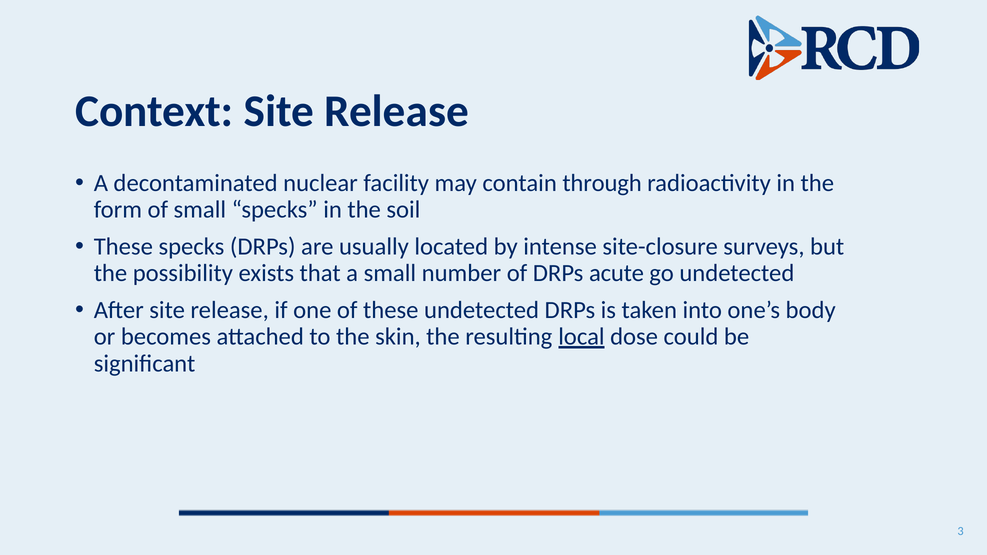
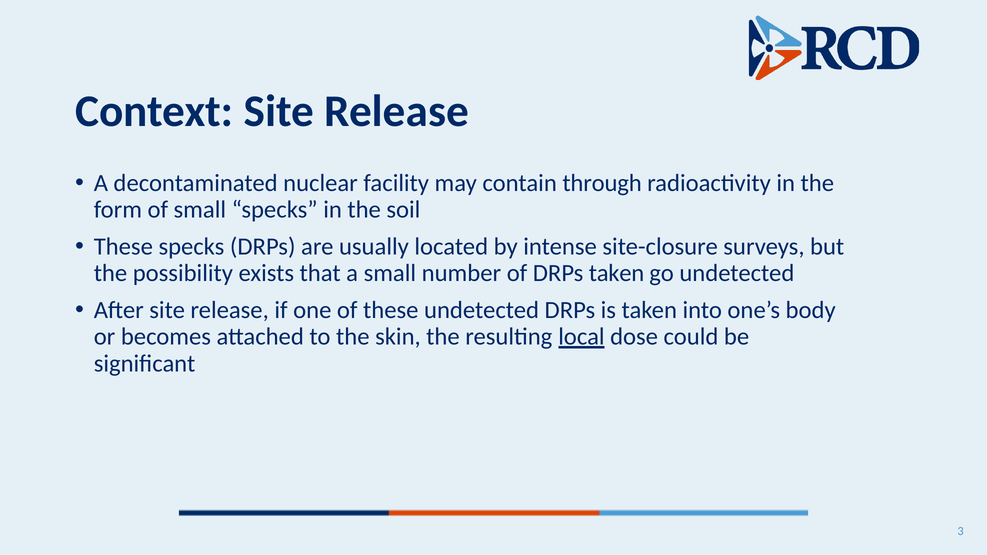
DRPs acute: acute -> taken
